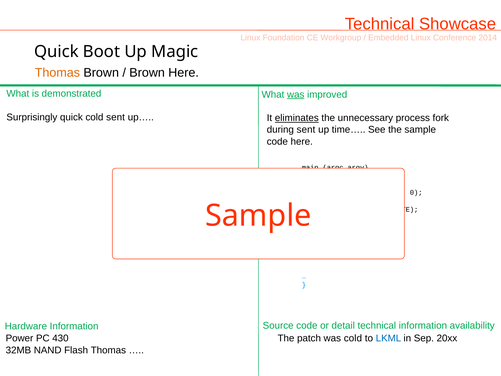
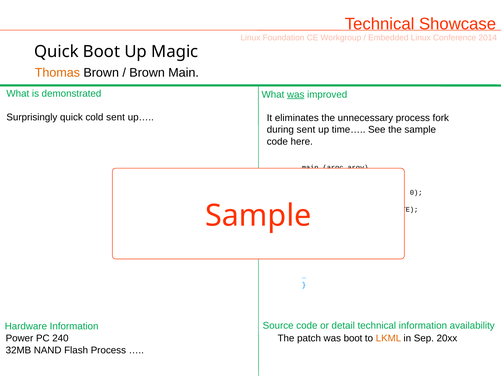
Brown Here: Here -> Main
eliminates underline: present -> none
was cold: cold -> boot
LKML colour: blue -> orange
430: 430 -> 240
Flash Thomas: Thomas -> Process
